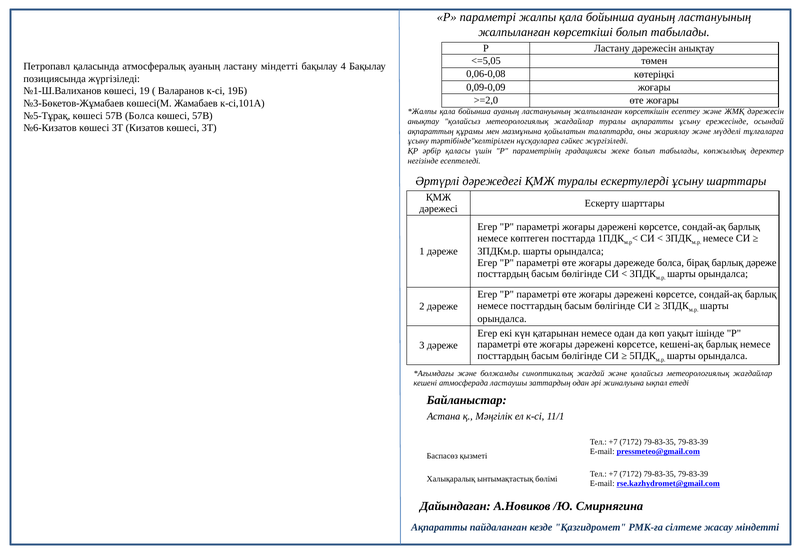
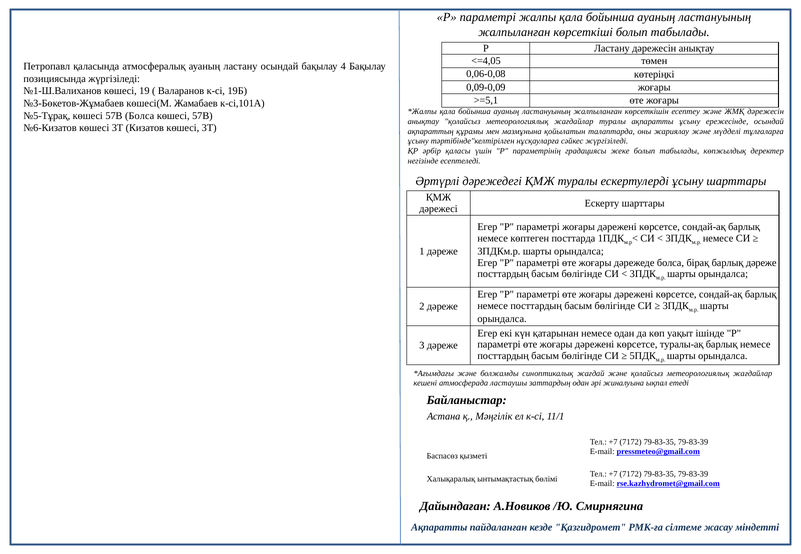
<=5,05: <=5,05 -> <=4,05
ластану міндетті: міндетті -> осындай
>=2,0: >=2,0 -> >=5,1
кешені-ақ: кешені-ақ -> туралы-ақ
